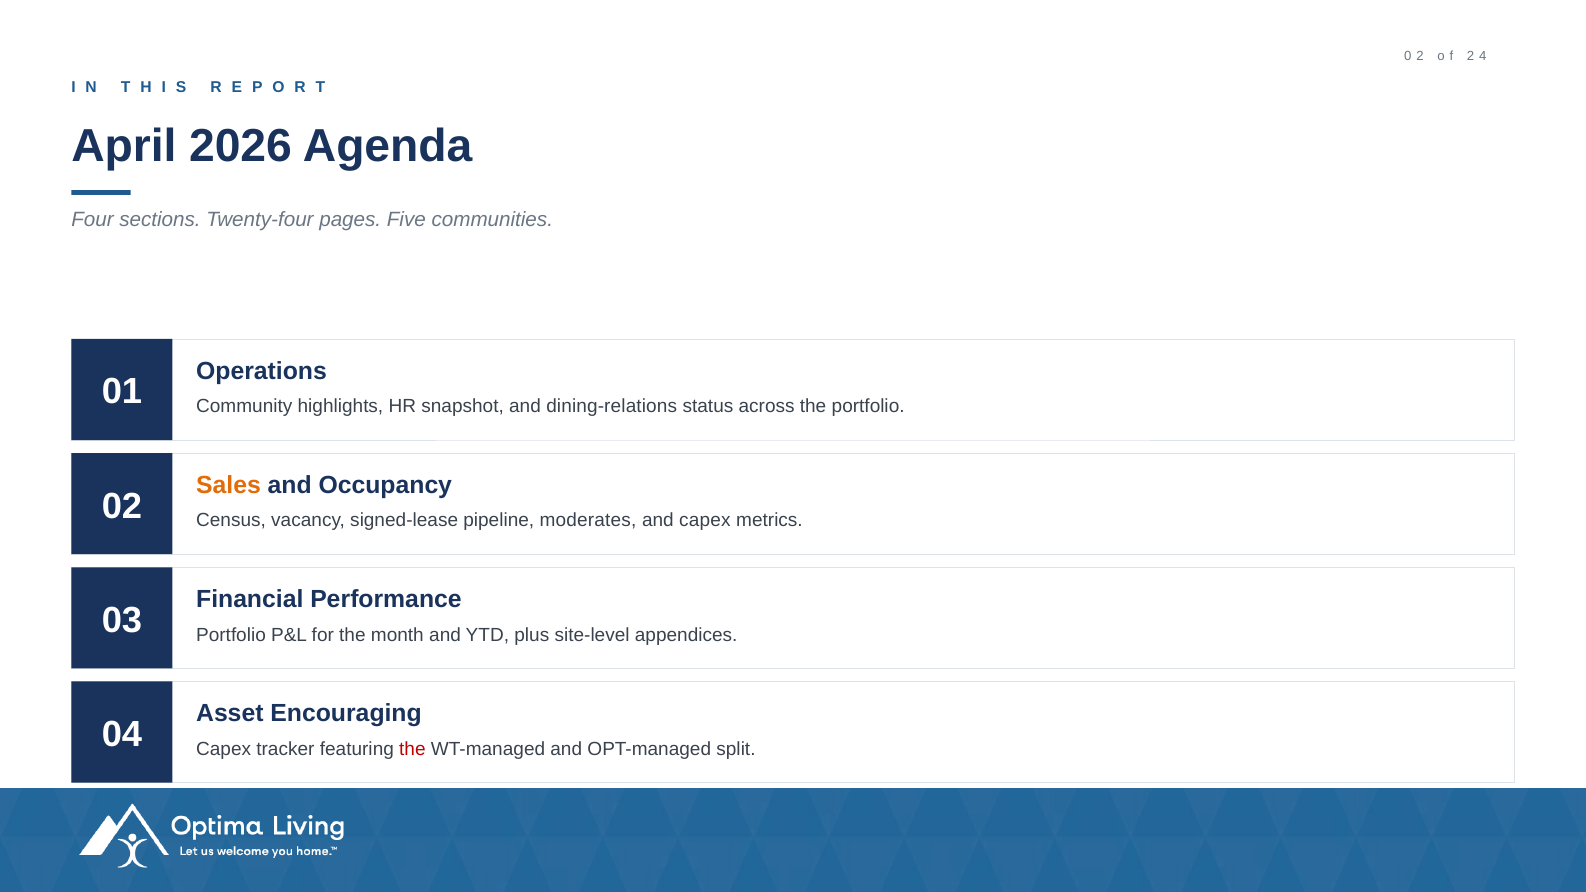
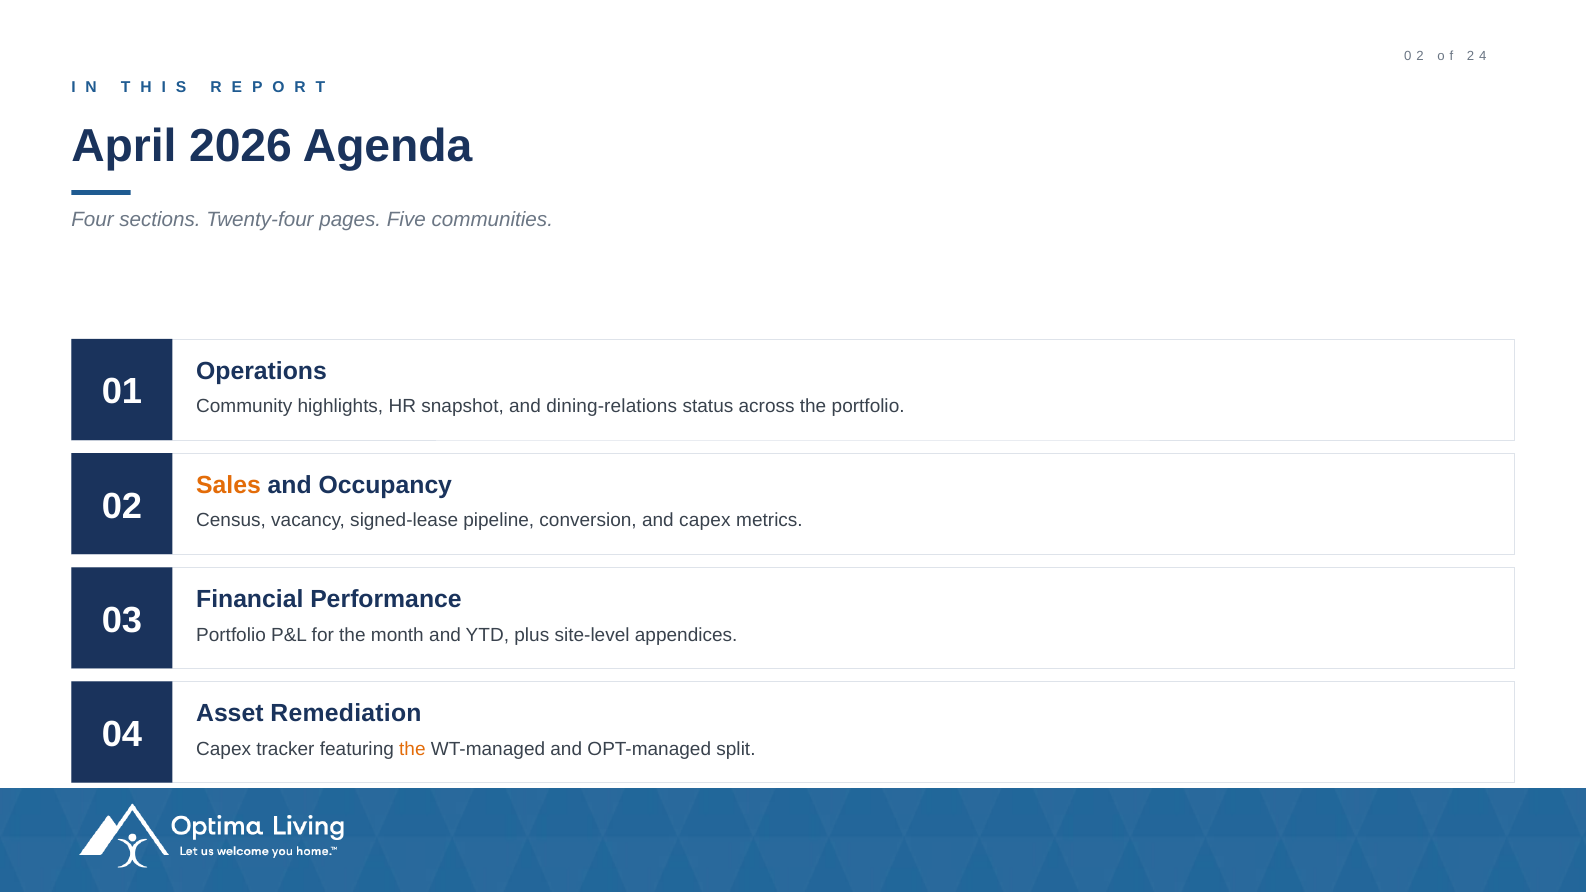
moderates: moderates -> conversion
Encouraging: Encouraging -> Remediation
the at (412, 749) colour: red -> orange
